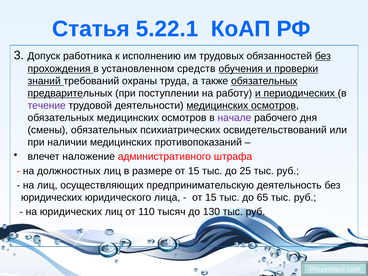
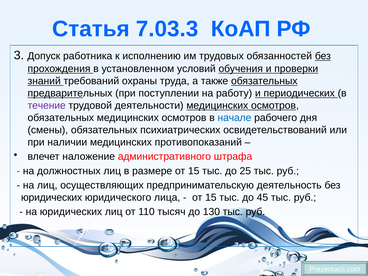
5.22.1: 5.22.1 -> 7.03.3
средств: средств -> условий
начале colour: purple -> blue
65: 65 -> 45
